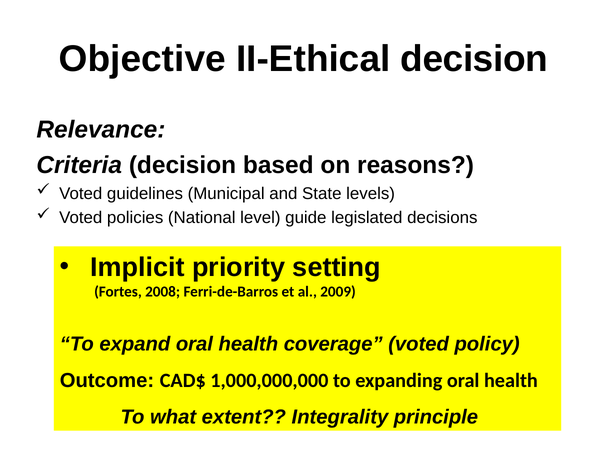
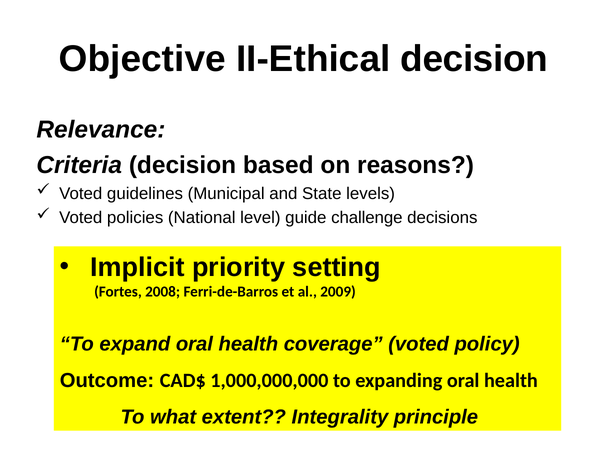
legislated: legislated -> challenge
